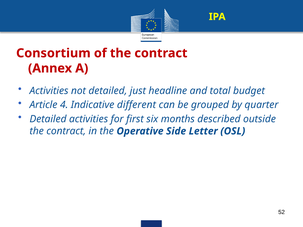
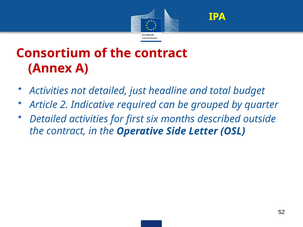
4: 4 -> 2
different: different -> required
